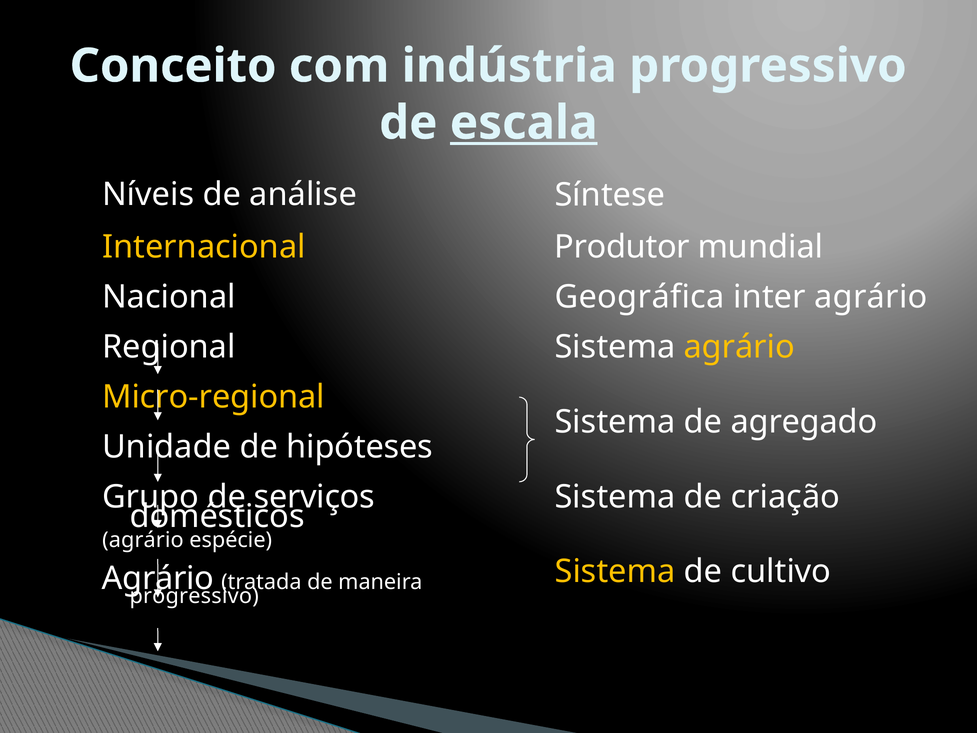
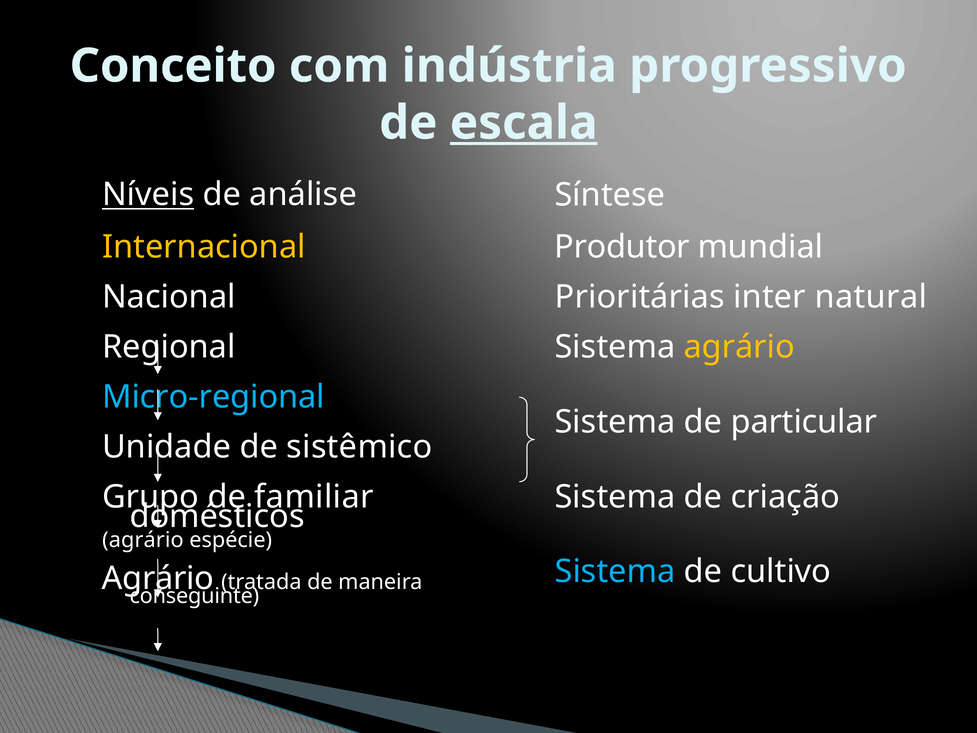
Níveis underline: none -> present
Geográfica: Geográfica -> Prioritárias
inter agrário: agrário -> natural
Micro-regional colour: yellow -> light blue
agregado: agregado -> particular
hipóteses: hipóteses -> sistêmico
serviços: serviços -> familiar
Sistema at (615, 571) colour: yellow -> light blue
progressivo at (194, 596): progressivo -> conseguinte
